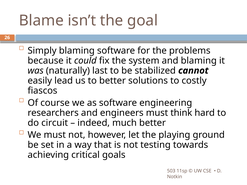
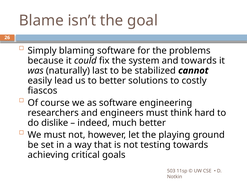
and blaming: blaming -> towards
circuit: circuit -> dislike
